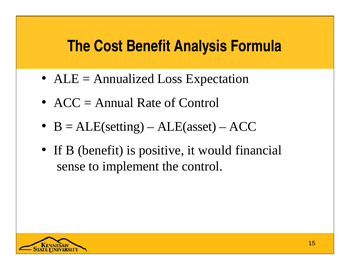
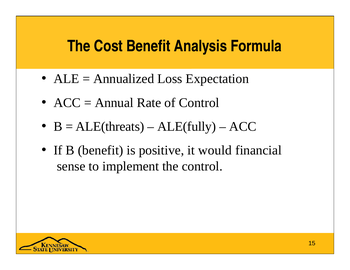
ALE(setting: ALE(setting -> ALE(threats
ALE(asset: ALE(asset -> ALE(fully
